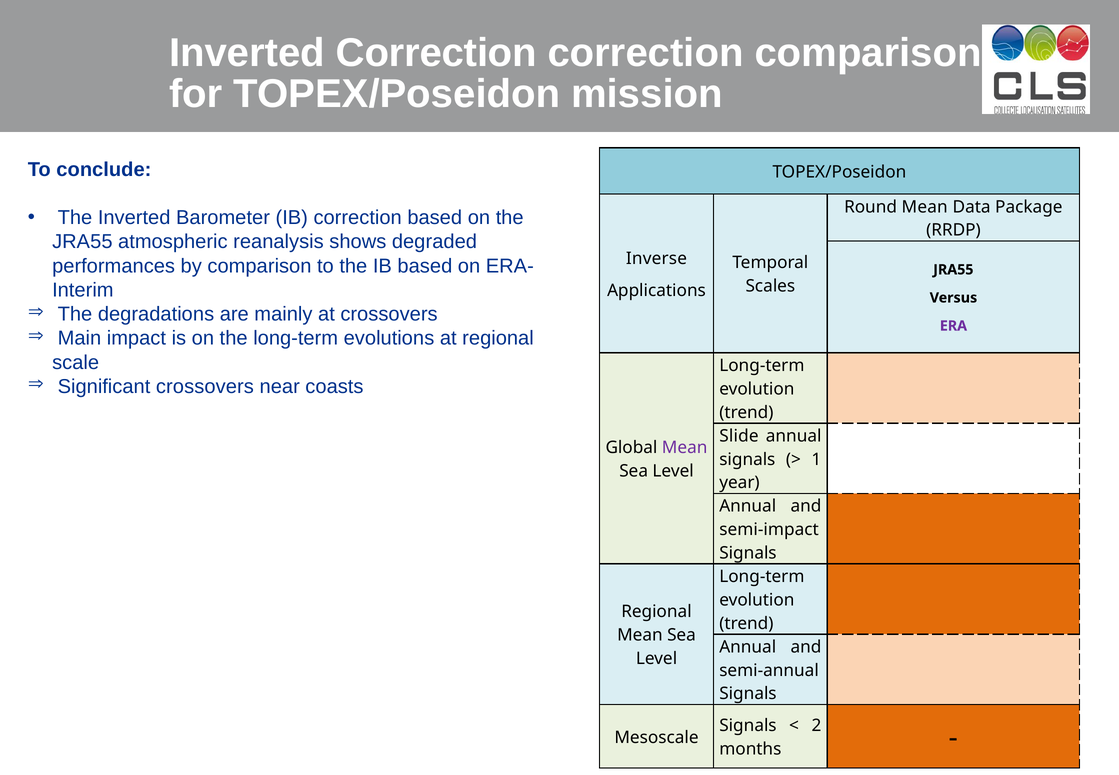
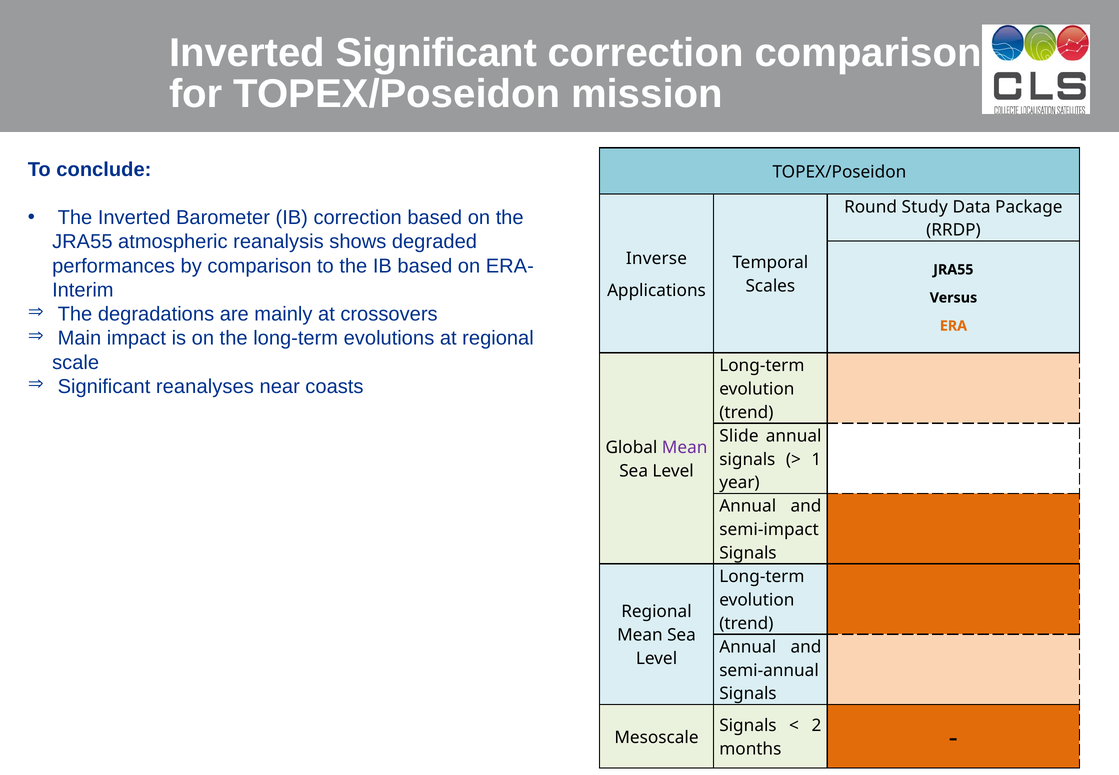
Inverted Correction: Correction -> Significant
Round Mean: Mean -> Study
ERA colour: purple -> orange
Significant crossovers: crossovers -> reanalyses
